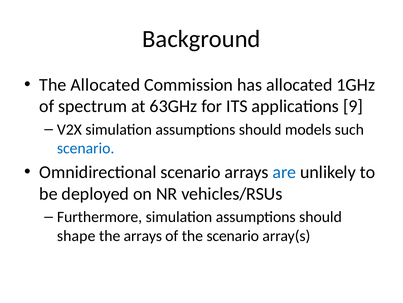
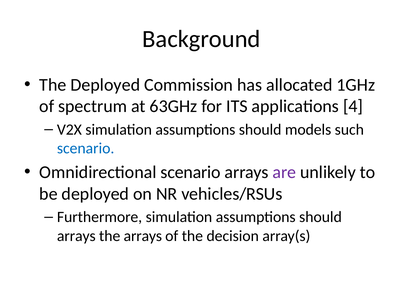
The Allocated: Allocated -> Deployed
9: 9 -> 4
are colour: blue -> purple
shape at (76, 235): shape -> arrays
the scenario: scenario -> decision
